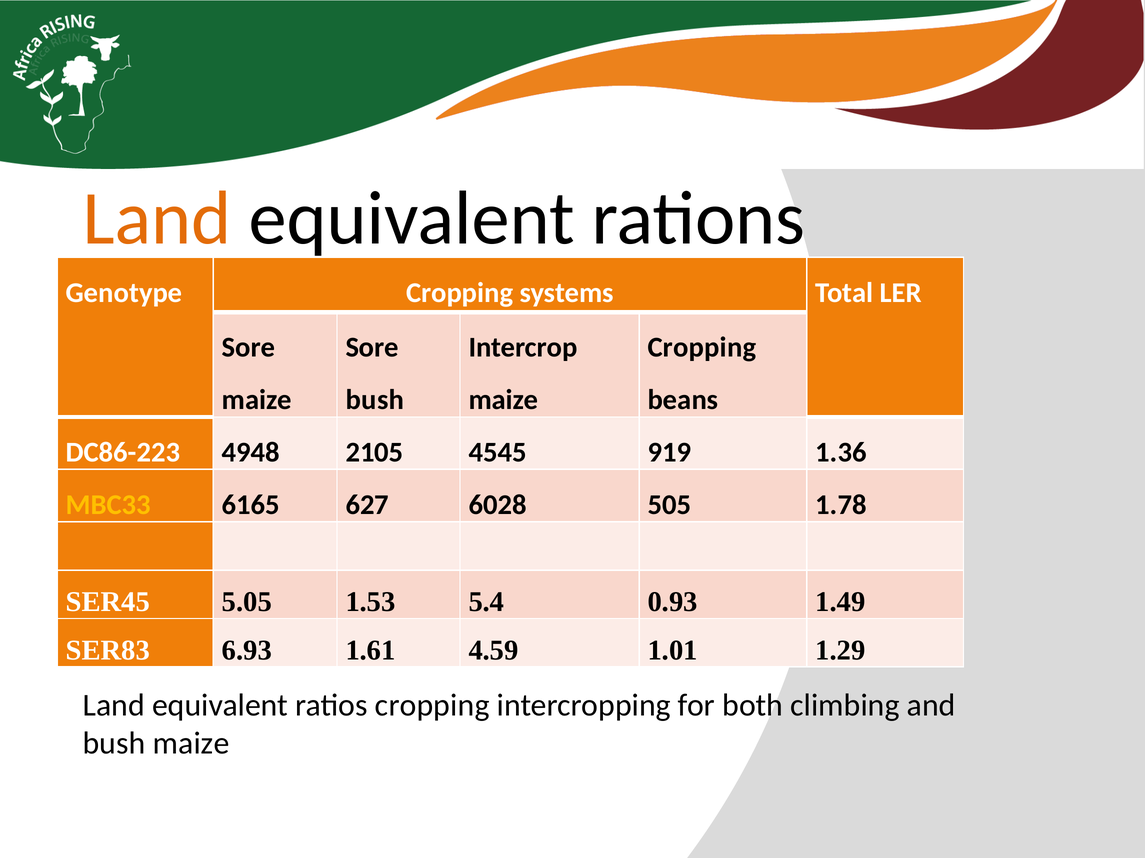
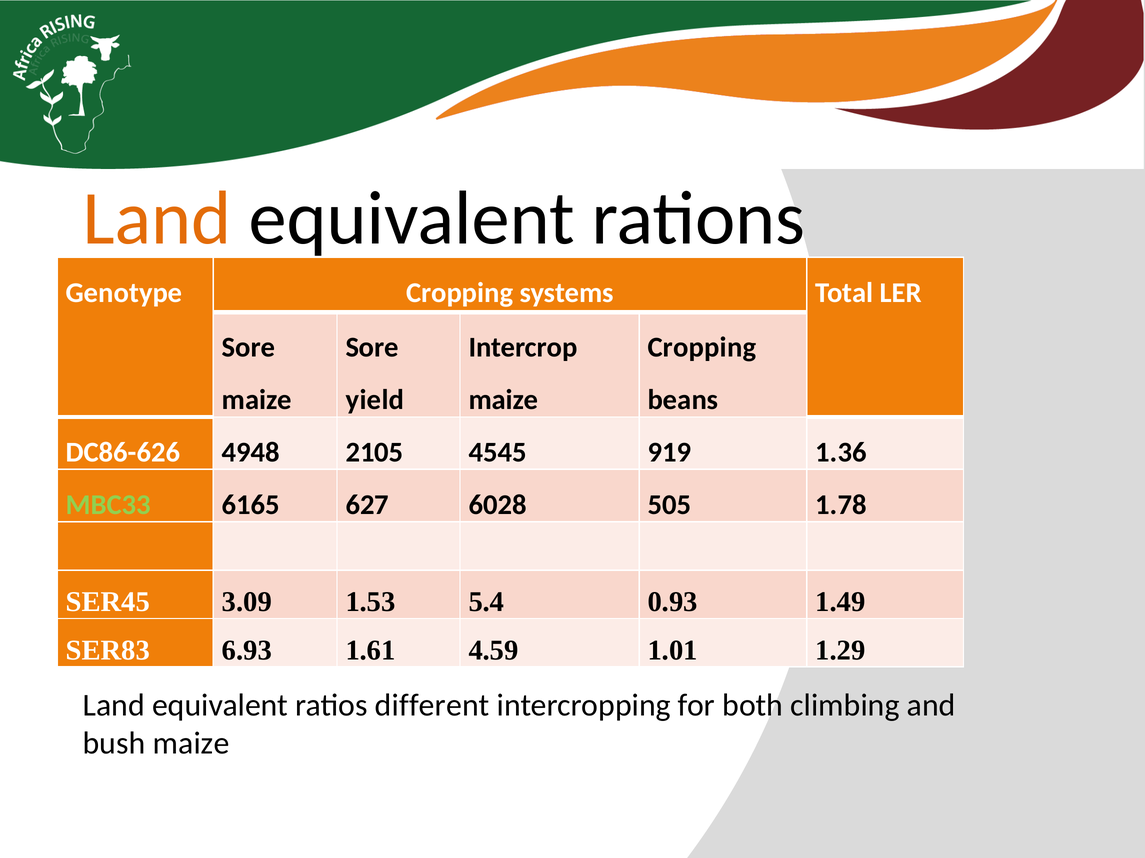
bush at (375, 400): bush -> yield
DC86-223: DC86-223 -> DC86-626
MBC33 colour: yellow -> light green
5.05: 5.05 -> 3.09
ratios cropping: cropping -> different
